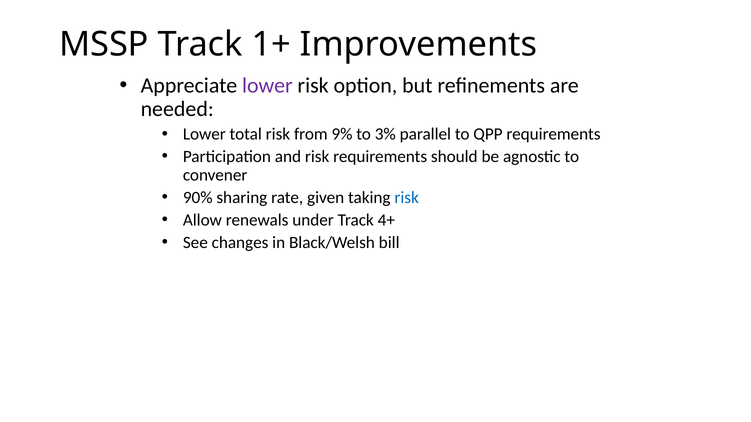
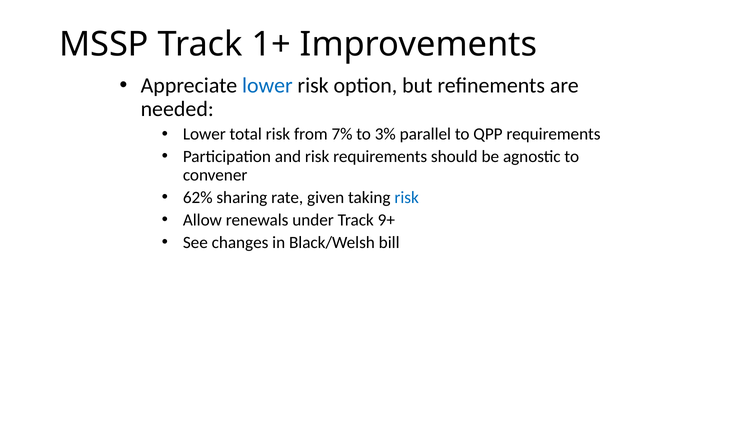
lower at (267, 85) colour: purple -> blue
9%: 9% -> 7%
90%: 90% -> 62%
4+: 4+ -> 9+
